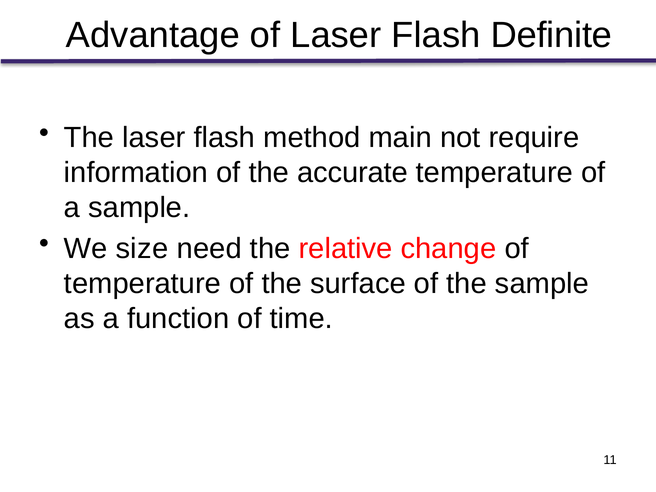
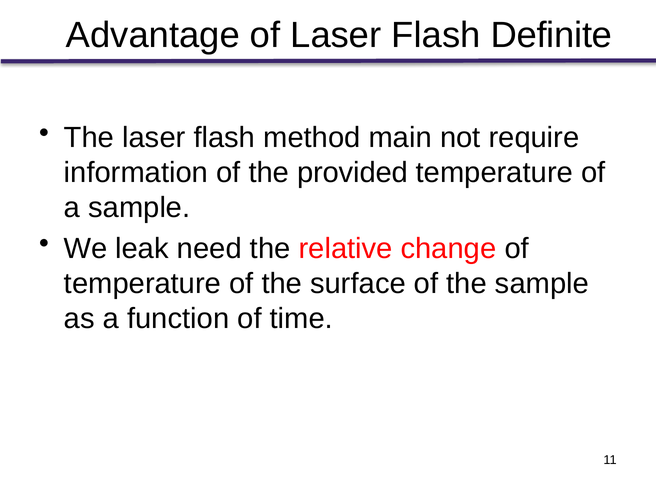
accurate: accurate -> provided
size: size -> leak
